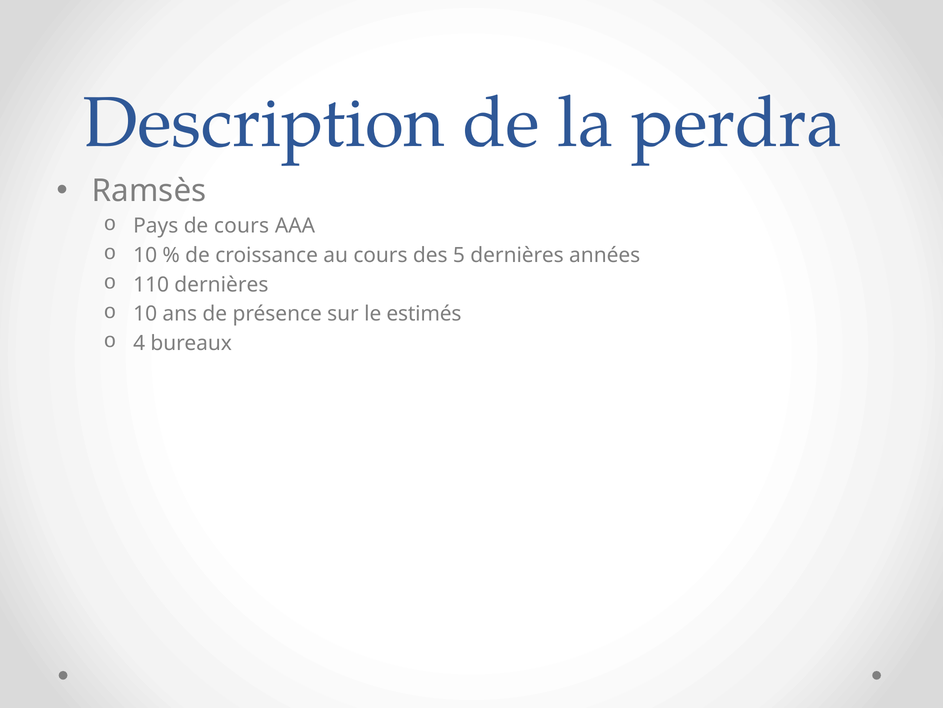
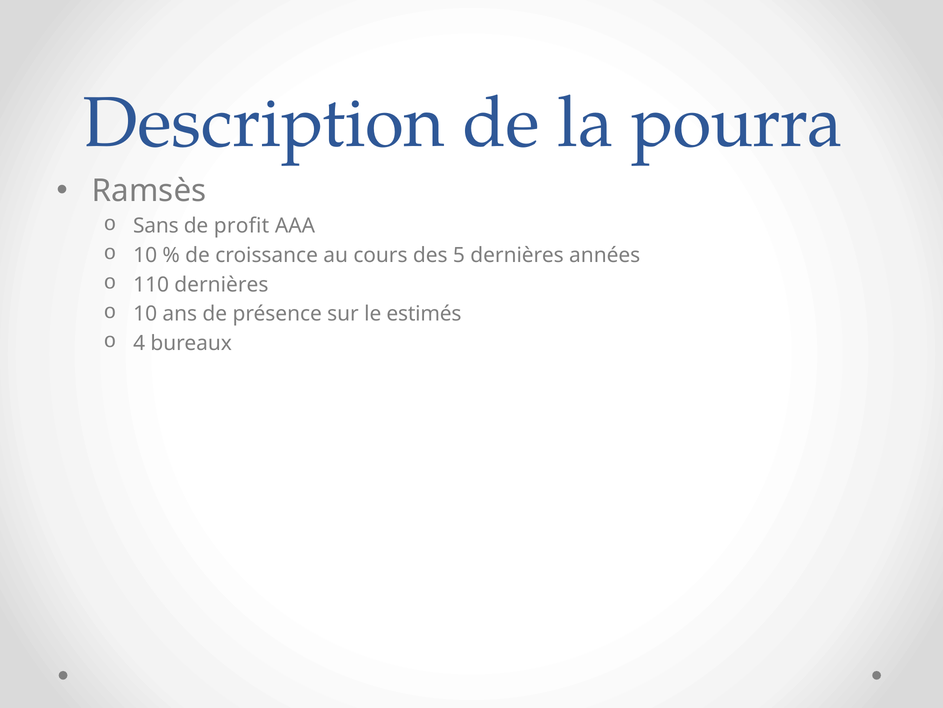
perdra: perdra -> pourra
Pays: Pays -> Sans
de cours: cours -> profit
